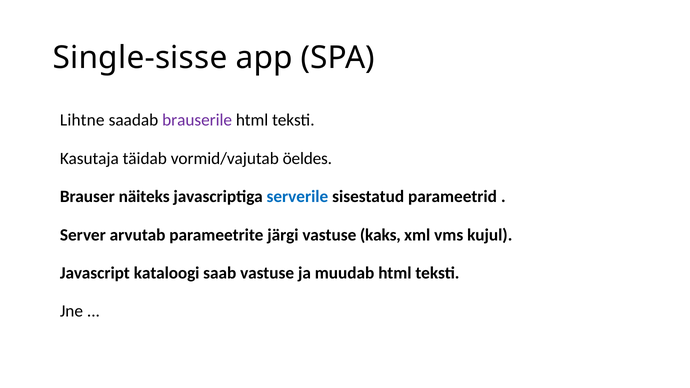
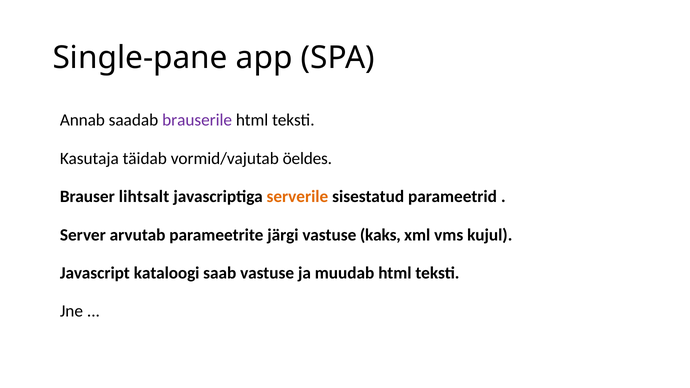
Single-sisse: Single-sisse -> Single-pane
Lihtne: Lihtne -> Annab
näiteks: näiteks -> lihtsalt
serverile colour: blue -> orange
